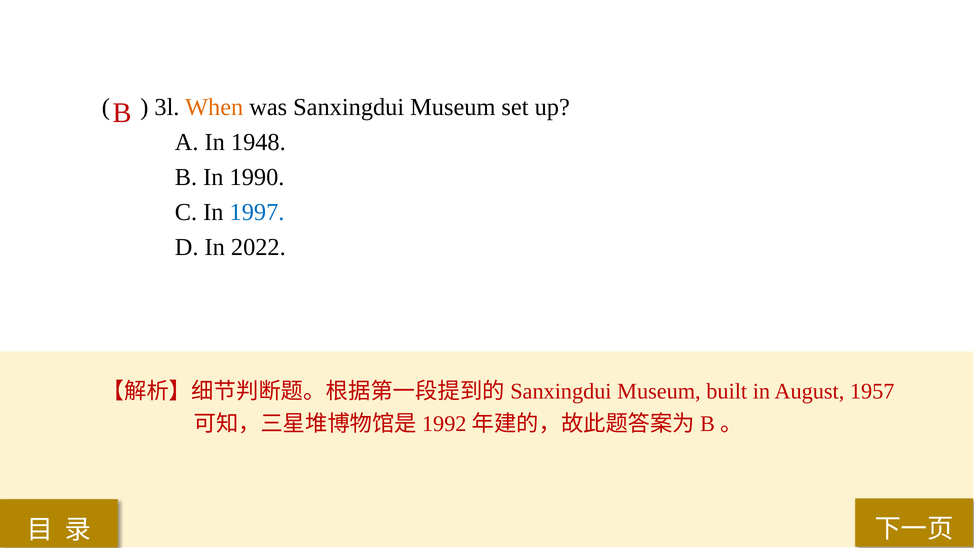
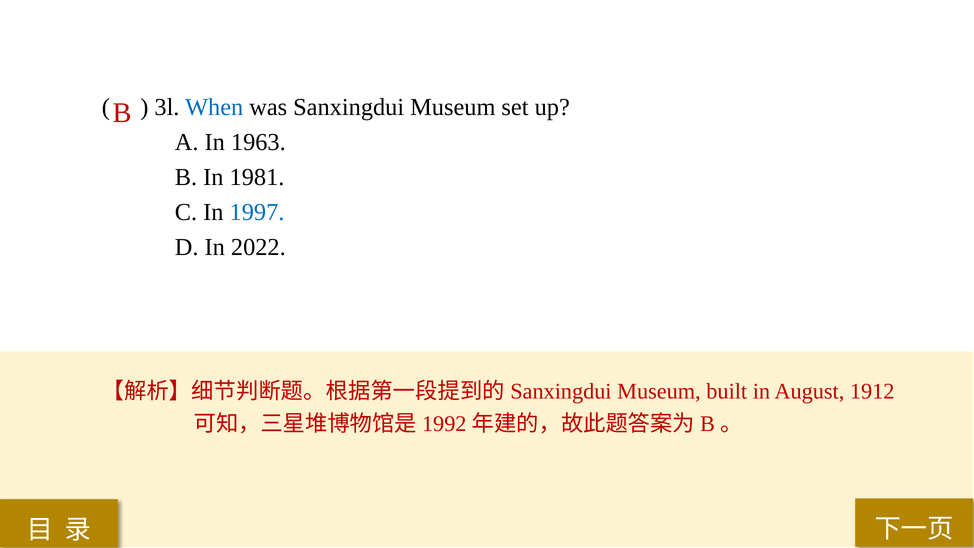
When colour: orange -> blue
1948: 1948 -> 1963
1990: 1990 -> 1981
1957: 1957 -> 1912
